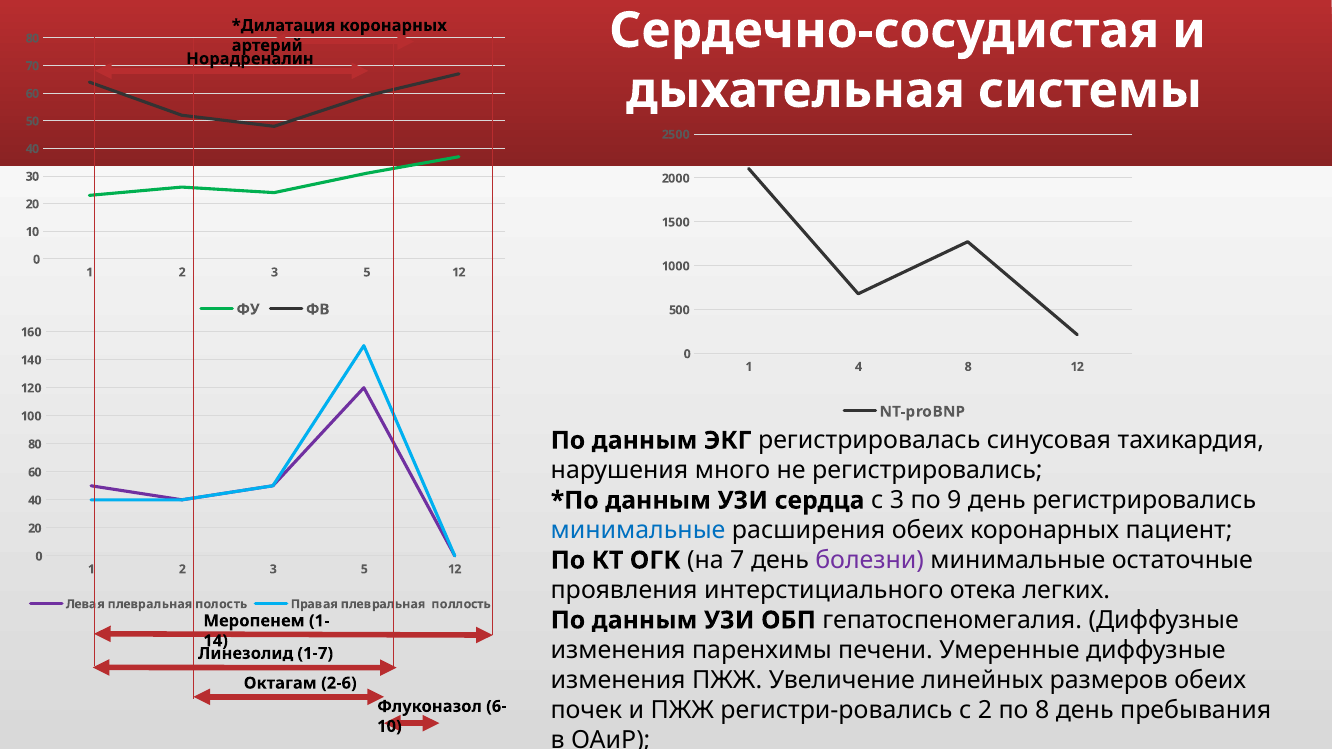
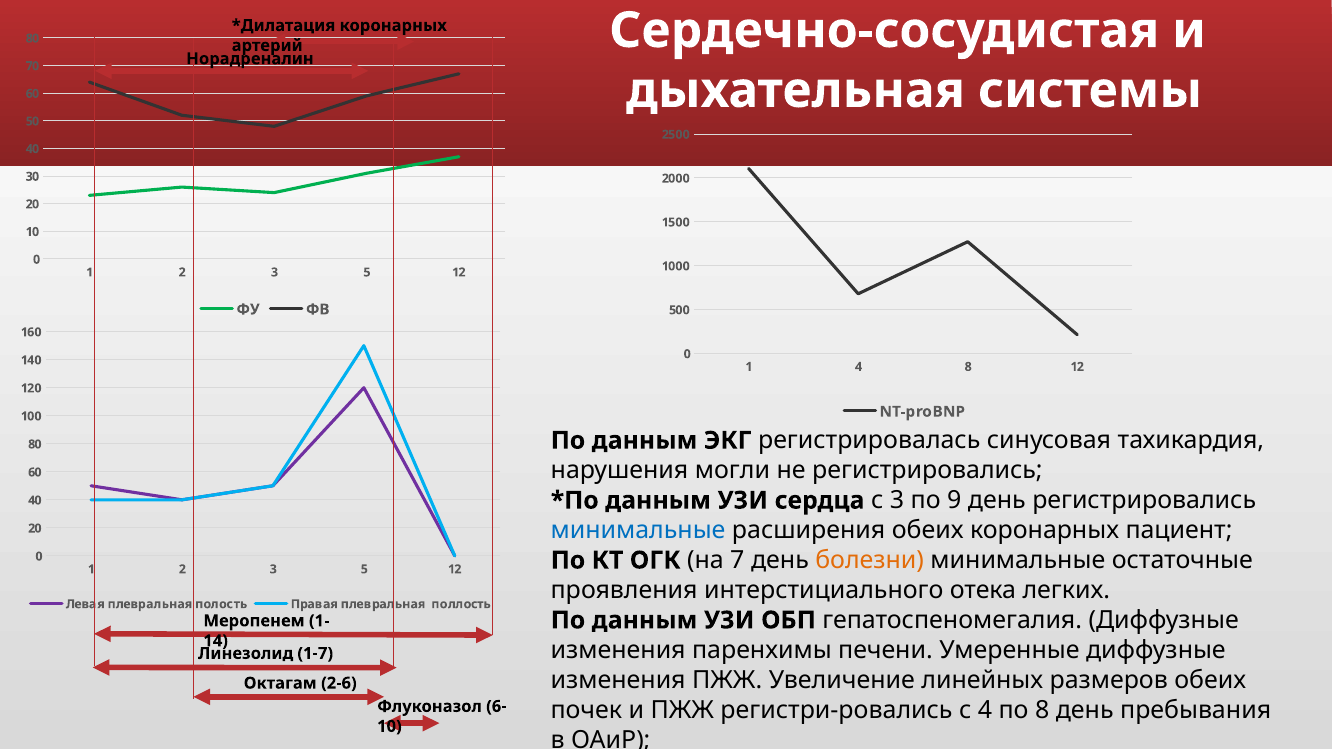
много: много -> могли
болезни colour: purple -> orange
с 2: 2 -> 4
